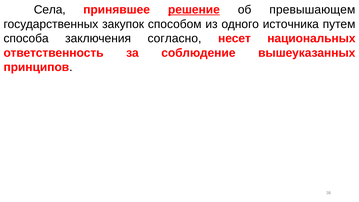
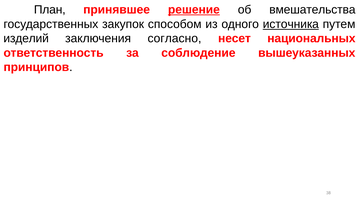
Села: Села -> План
превышающем: превышающем -> вмешательства
источника underline: none -> present
способа: способа -> изделий
